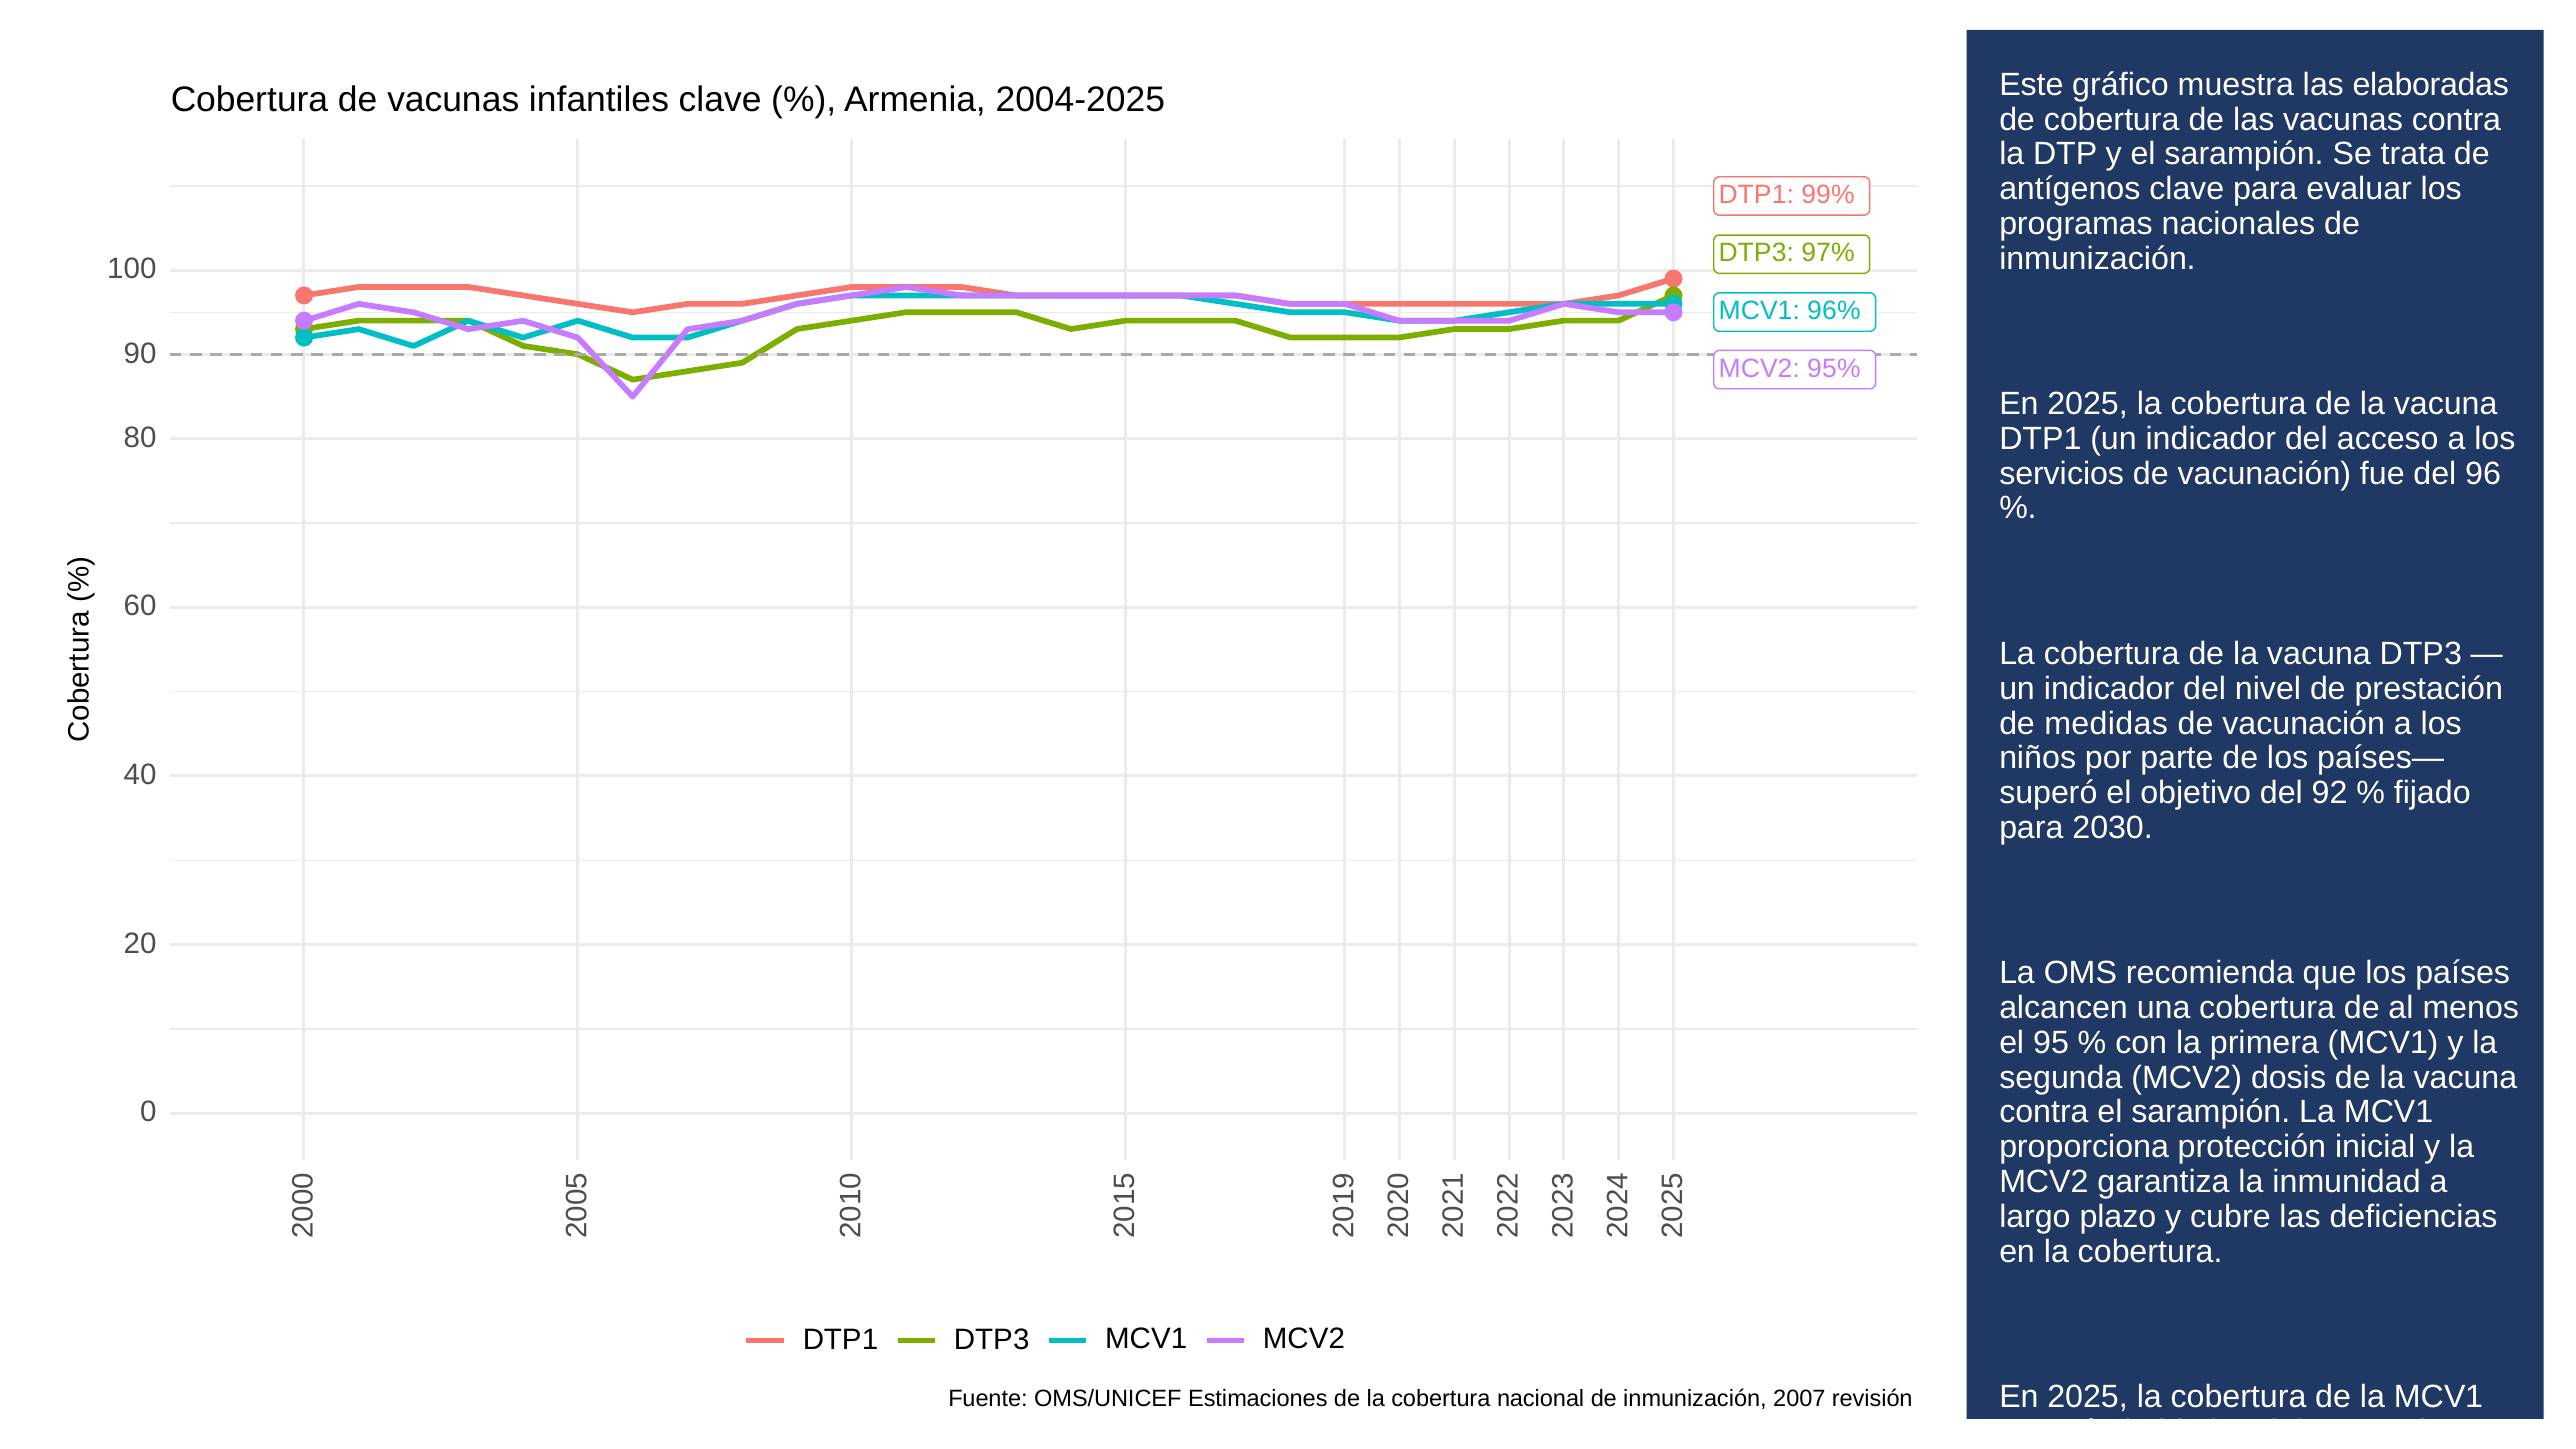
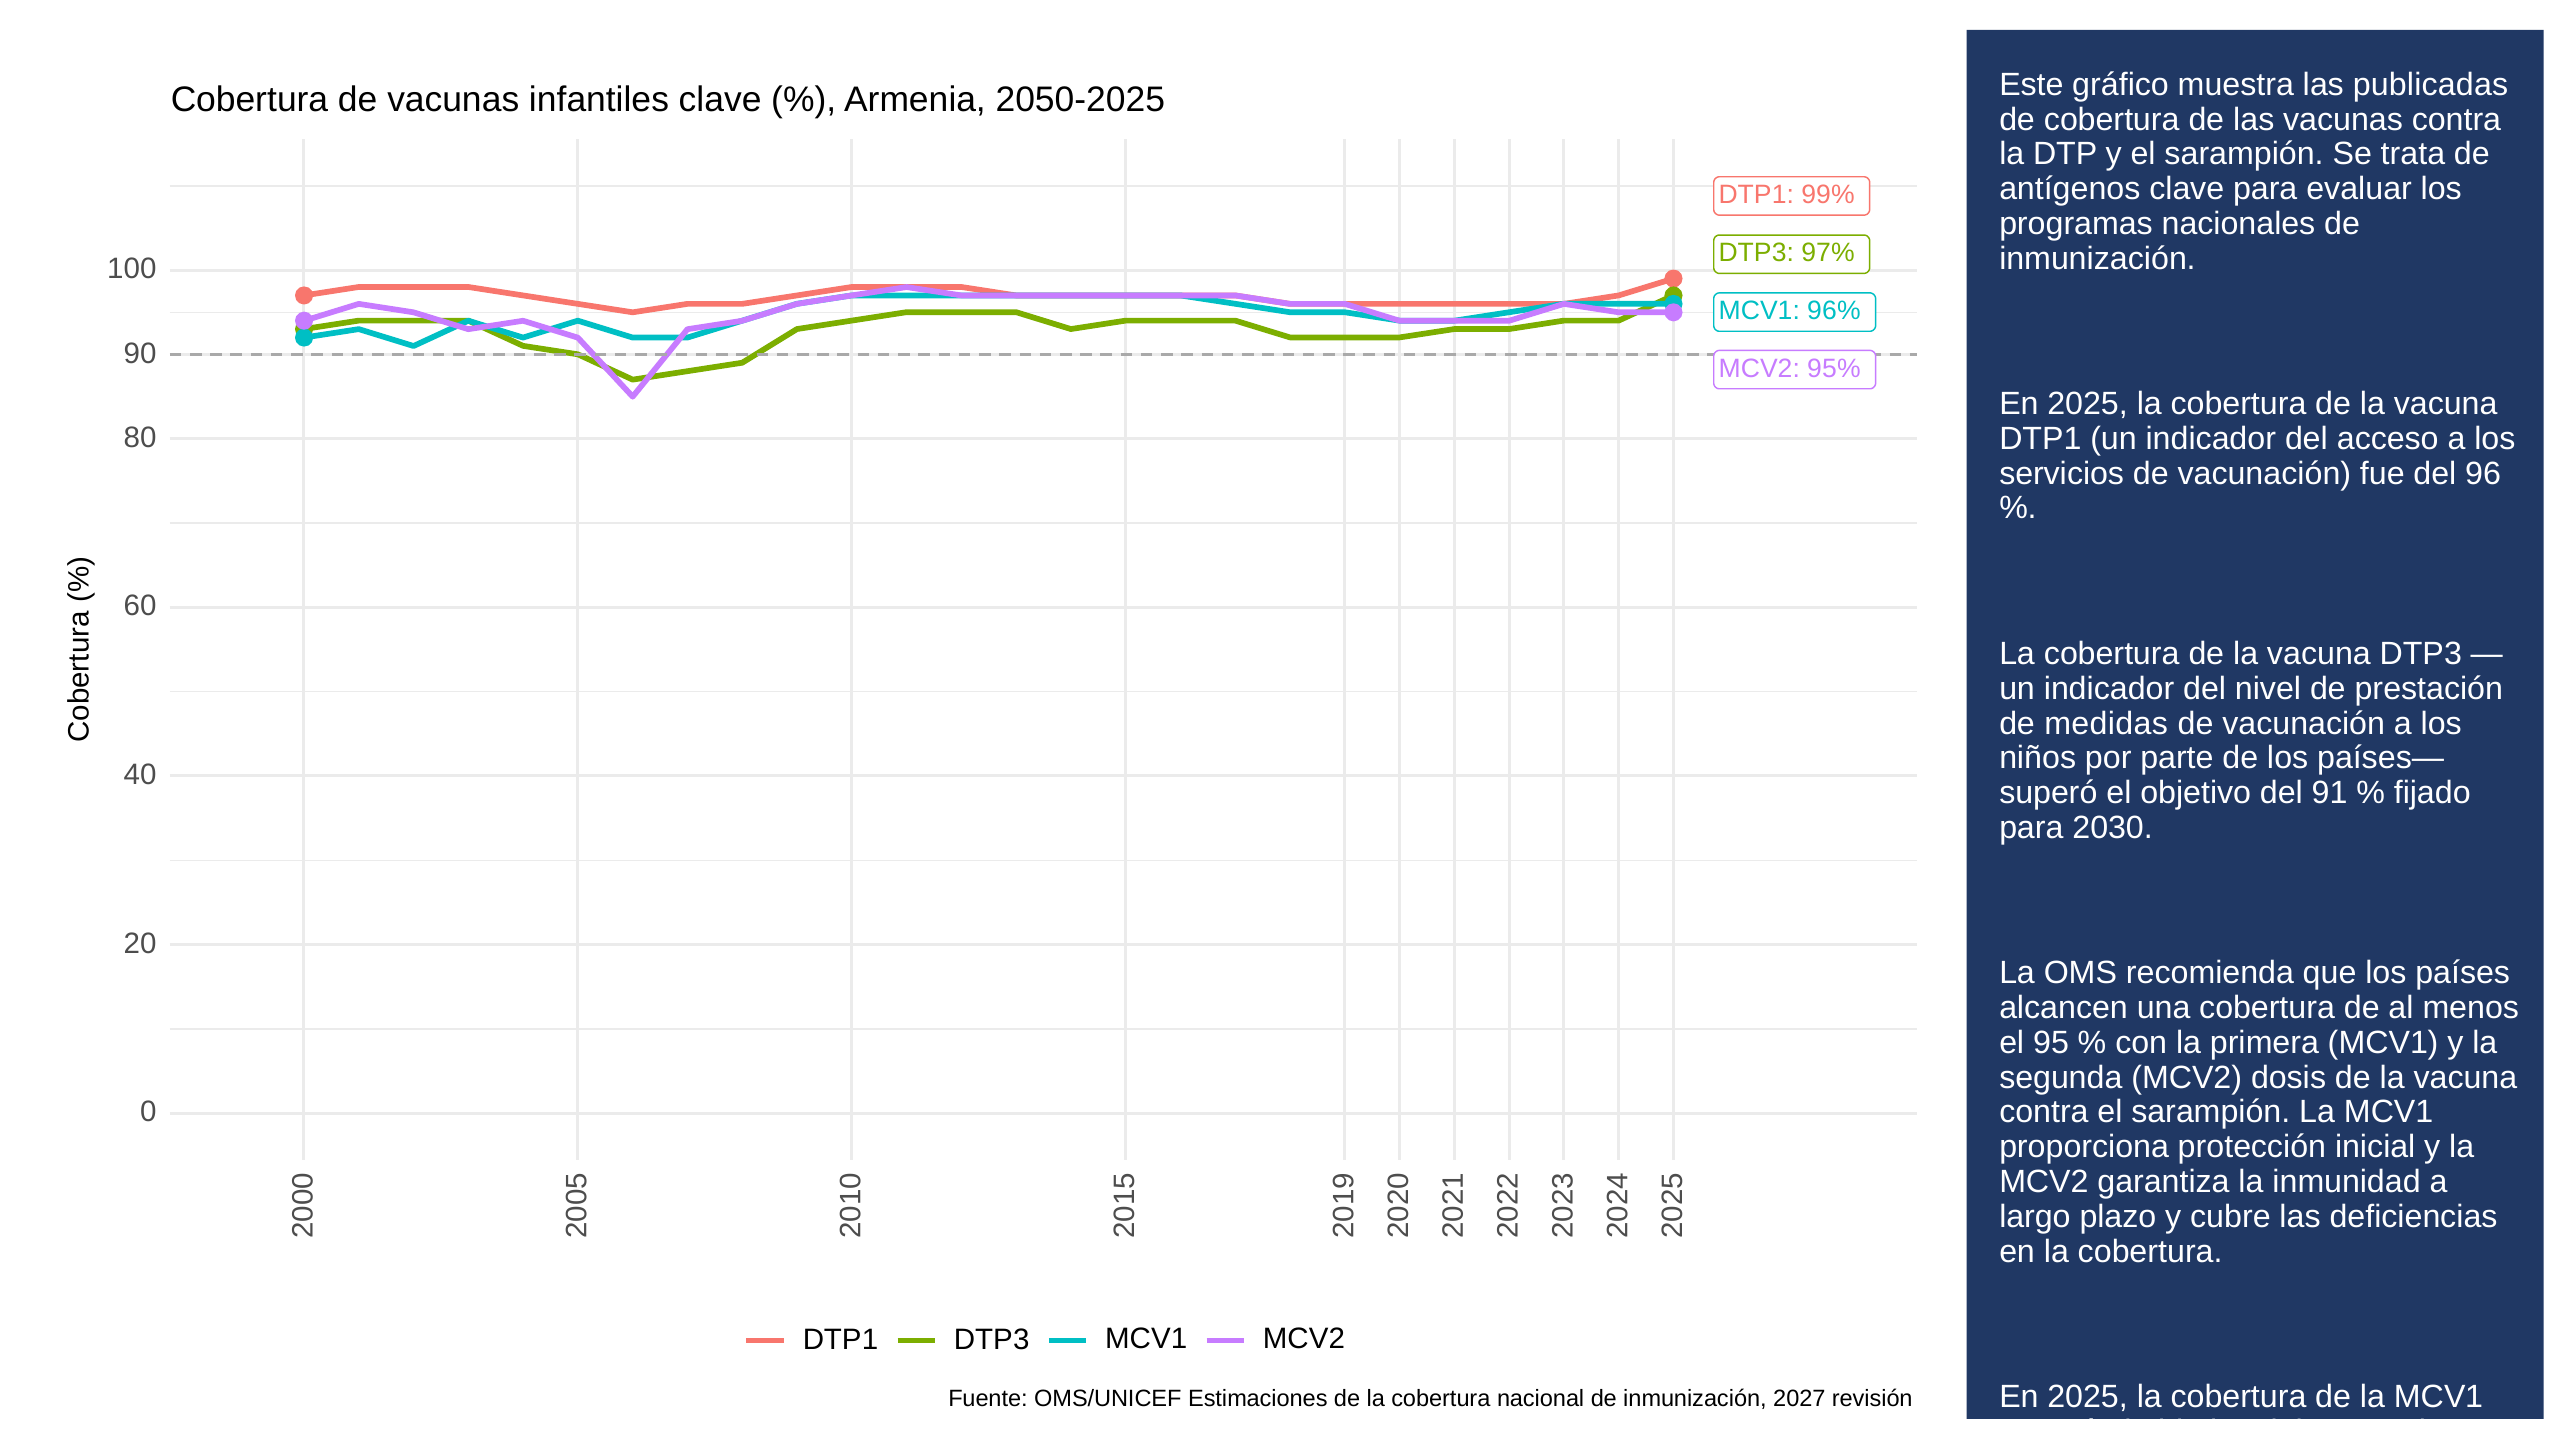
elaboradas: elaboradas -> publicadas
2004-2025: 2004-2025 -> 2050-2025
92: 92 -> 91
2007: 2007 -> 2027
